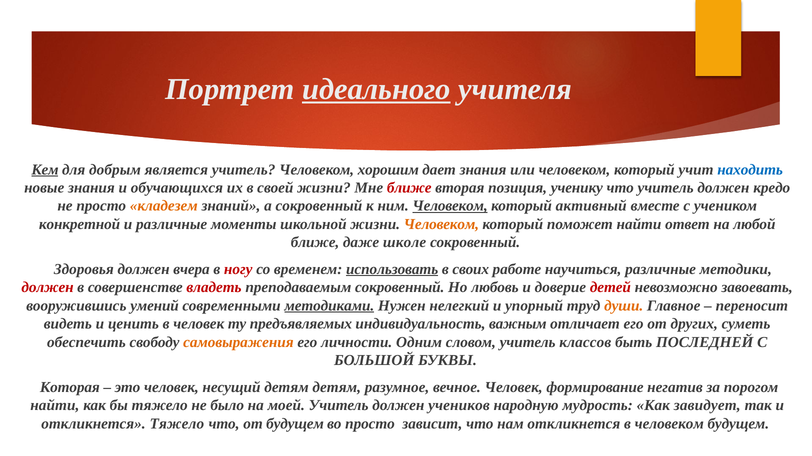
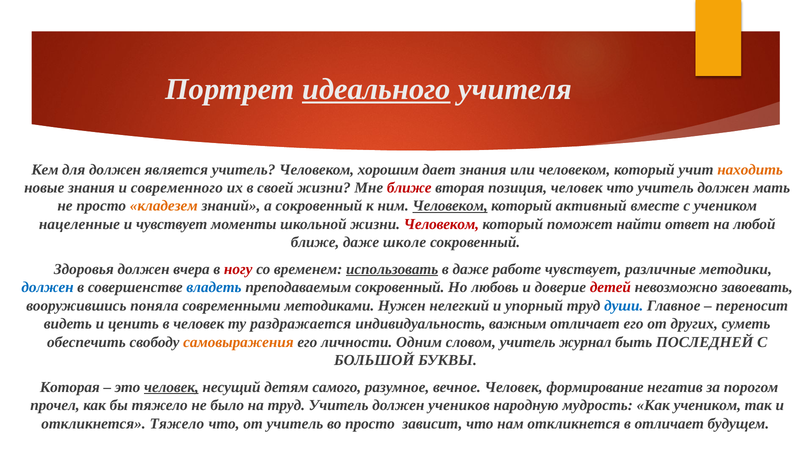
Кем underline: present -> none
для добрым: добрым -> должен
находить colour: blue -> orange
обучающихся: обучающихся -> современного
позиция ученику: ученику -> человек
кредо: кредо -> мать
конкретной: конкретной -> нацеленные
и различные: различные -> чувствует
Человеком at (441, 225) colour: orange -> red
в своих: своих -> даже
работе научиться: научиться -> чувствует
должен at (48, 288) colour: red -> blue
владеть colour: red -> blue
умений: умений -> поняла
методиками underline: present -> none
души colour: orange -> blue
предъявляемых: предъявляемых -> раздражается
классов: классов -> журнал
человек at (171, 388) underline: none -> present
детям детям: детям -> самого
найти at (55, 406): найти -> прочел
на моей: моей -> труд
Как завидует: завидует -> учеником
от будущем: будущем -> учитель
в человеком: человеком -> отличает
